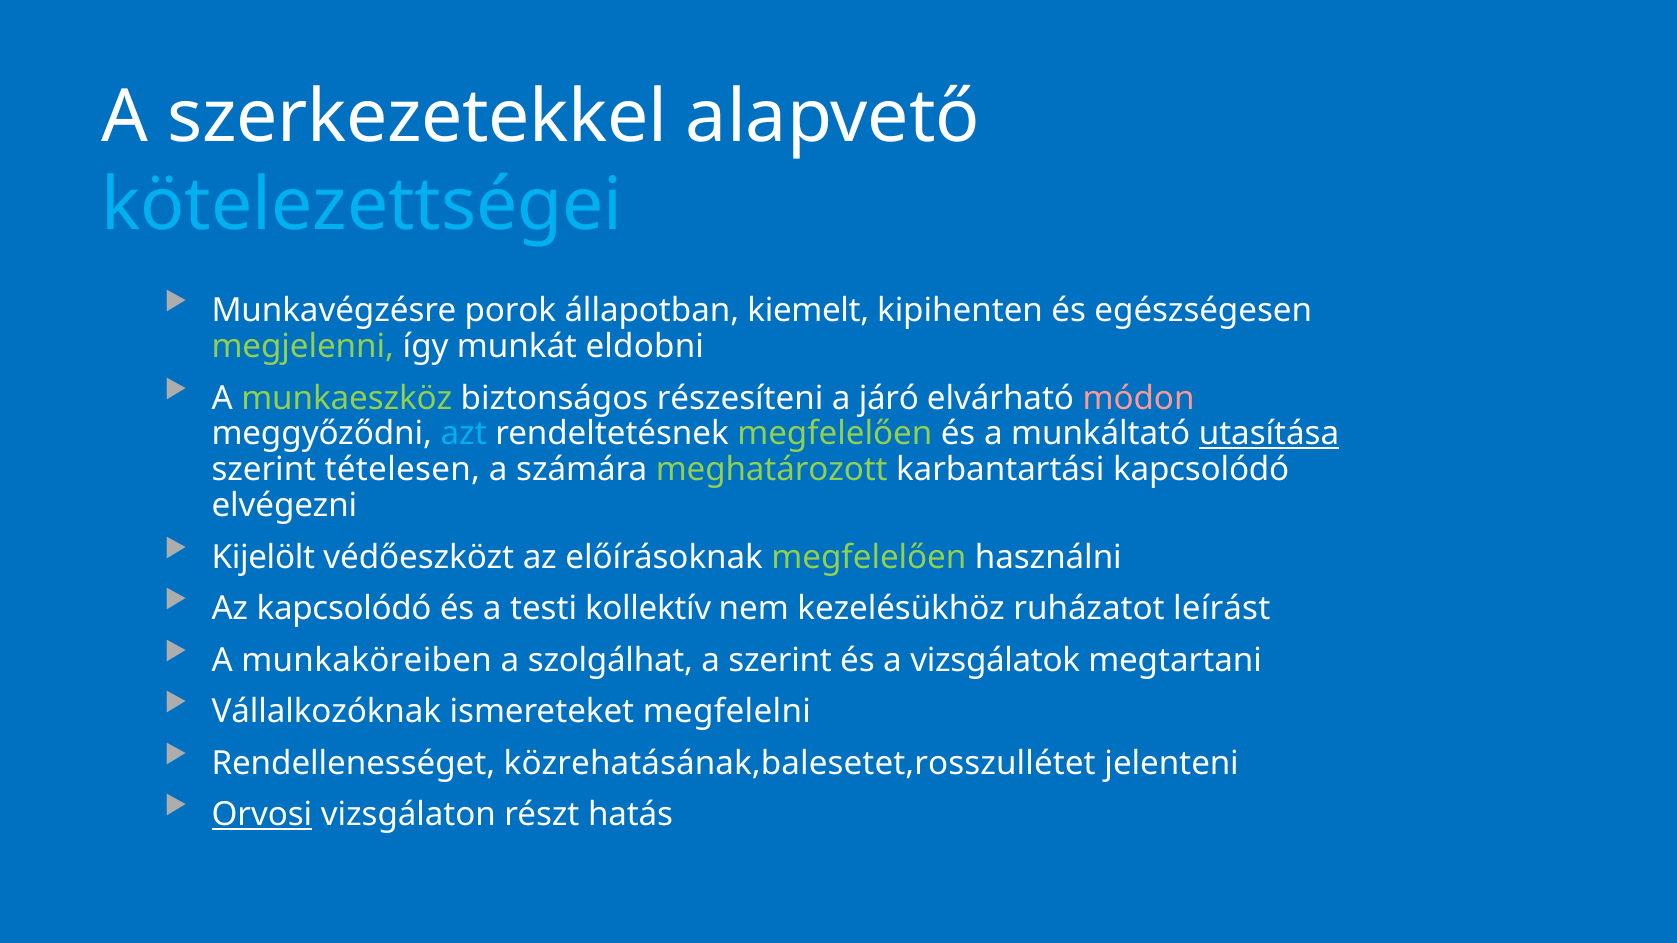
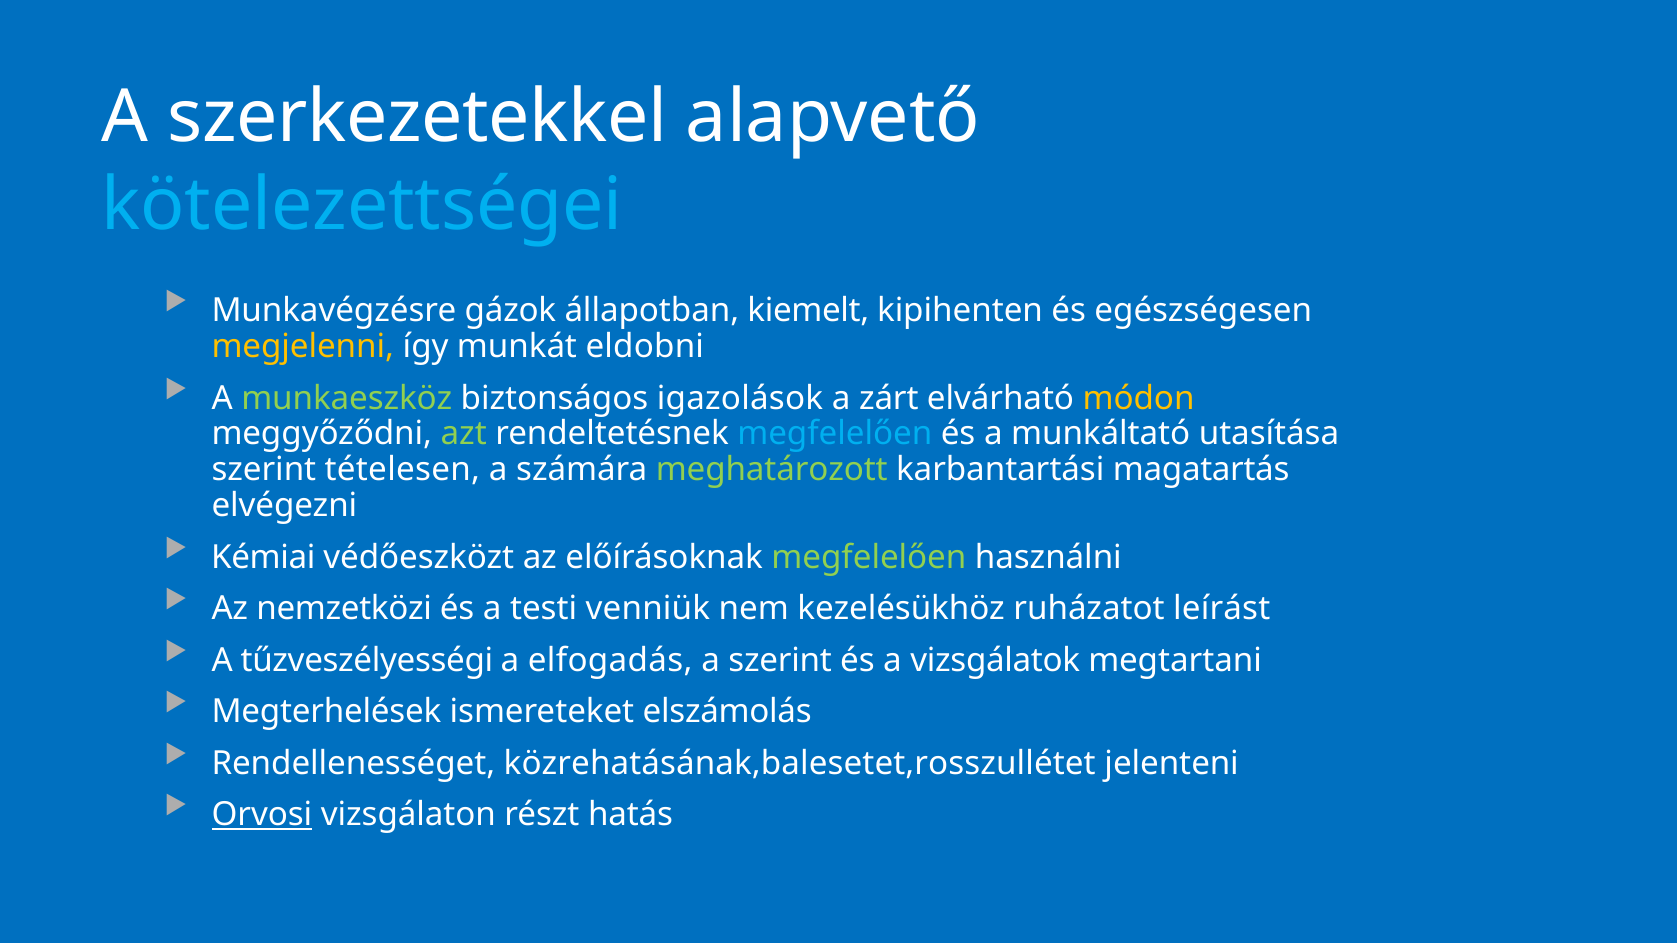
porok: porok -> gázok
megjelenni colour: light green -> yellow
részesíteni: részesíteni -> igazolások
járó: járó -> zárt
módon colour: pink -> yellow
azt colour: light blue -> light green
megfelelően at (835, 434) colour: light green -> light blue
utasítása underline: present -> none
karbantartási kapcsolódó: kapcsolódó -> magatartás
Kijelölt: Kijelölt -> Kémiai
Az kapcsolódó: kapcsolódó -> nemzetközi
kollektív: kollektív -> venniük
munkaköreiben: munkaköreiben -> tűzveszélyességi
szolgálhat: szolgálhat -> elfogadás
Vállalkozóknak: Vállalkozóknak -> Megterhelések
megfelelni: megfelelni -> elszámolás
